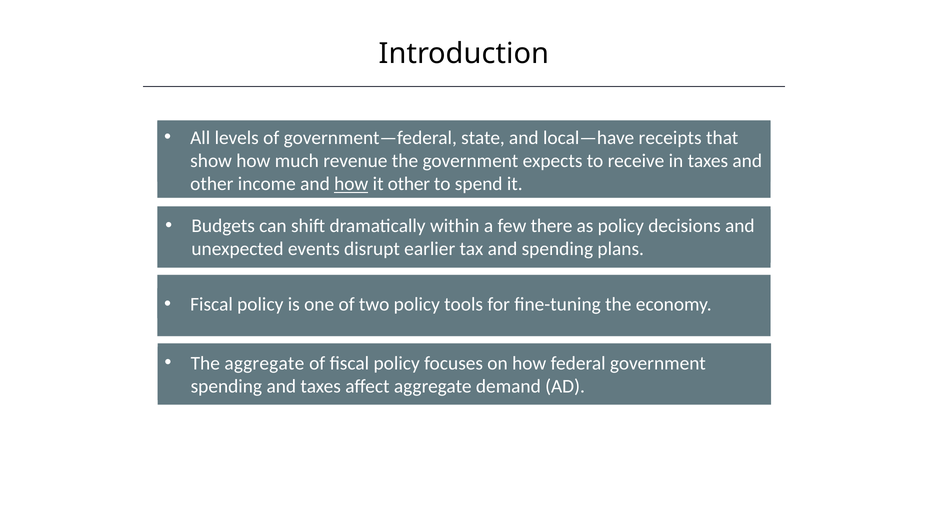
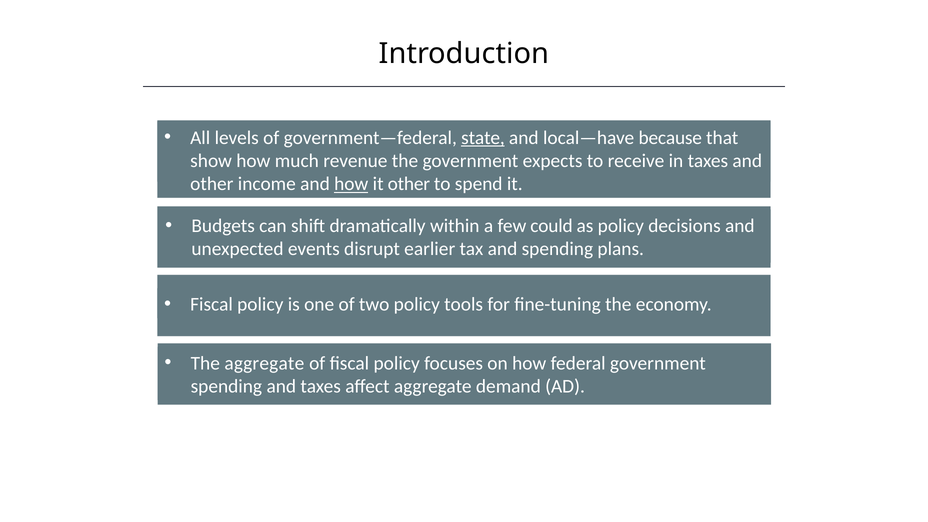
state underline: none -> present
receipts: receipts -> because
there: there -> could
